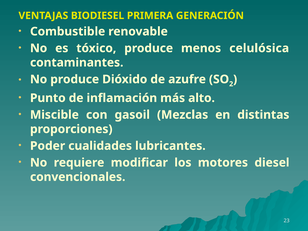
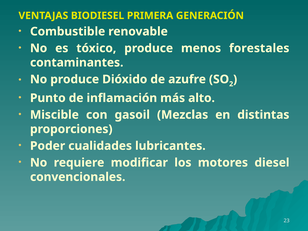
celulósica: celulósica -> forestales
